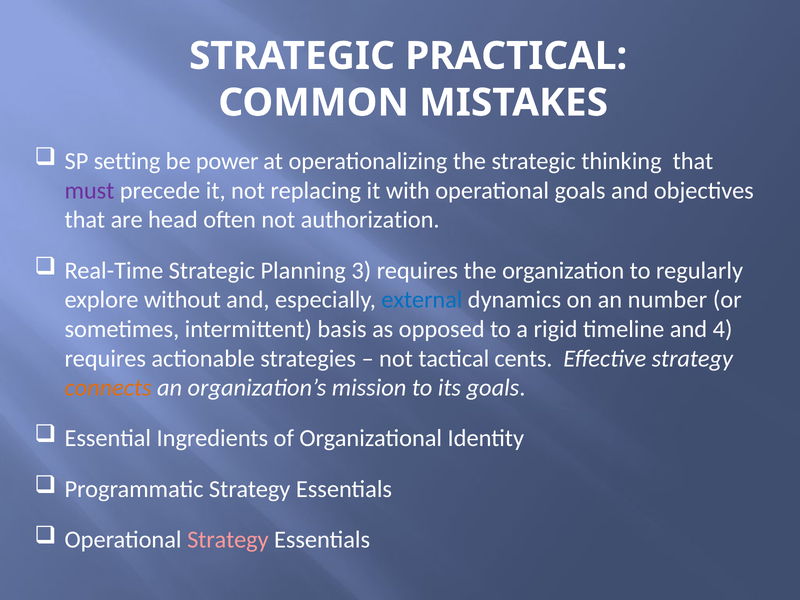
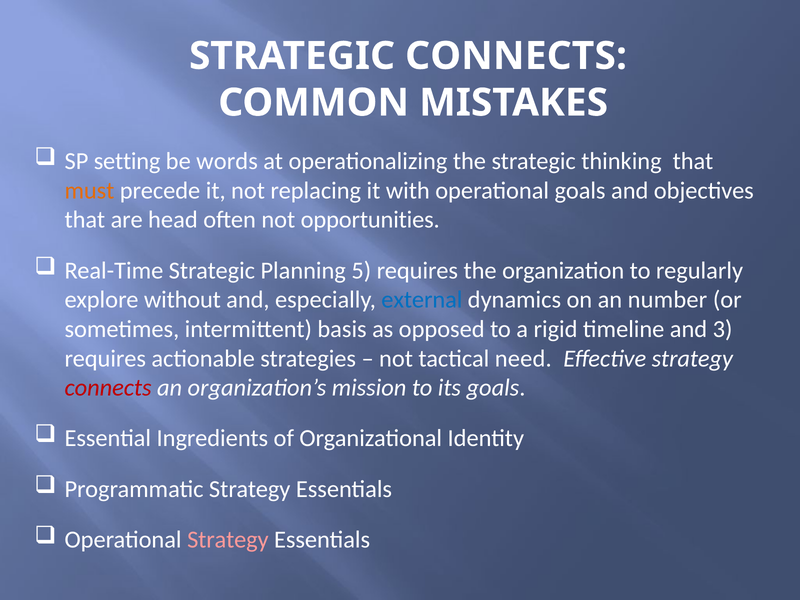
STRATEGIC PRACTICAL: PRACTICAL -> CONNECTS
power: power -> words
must colour: purple -> orange
authorization: authorization -> opportunities
3: 3 -> 5
4: 4 -> 3
cents: cents -> need
connects at (108, 388) colour: orange -> red
